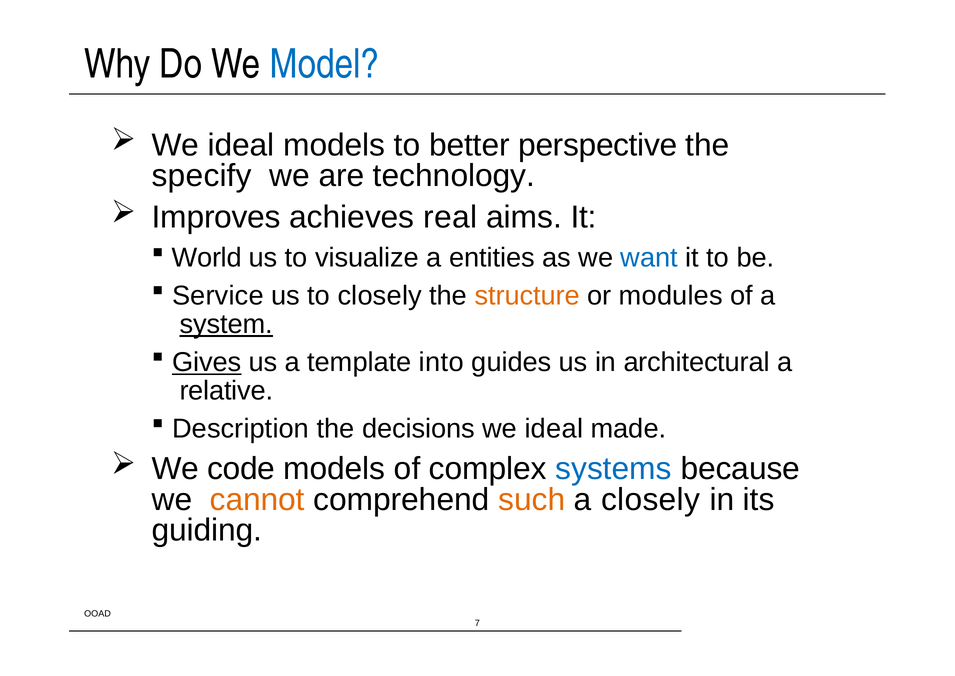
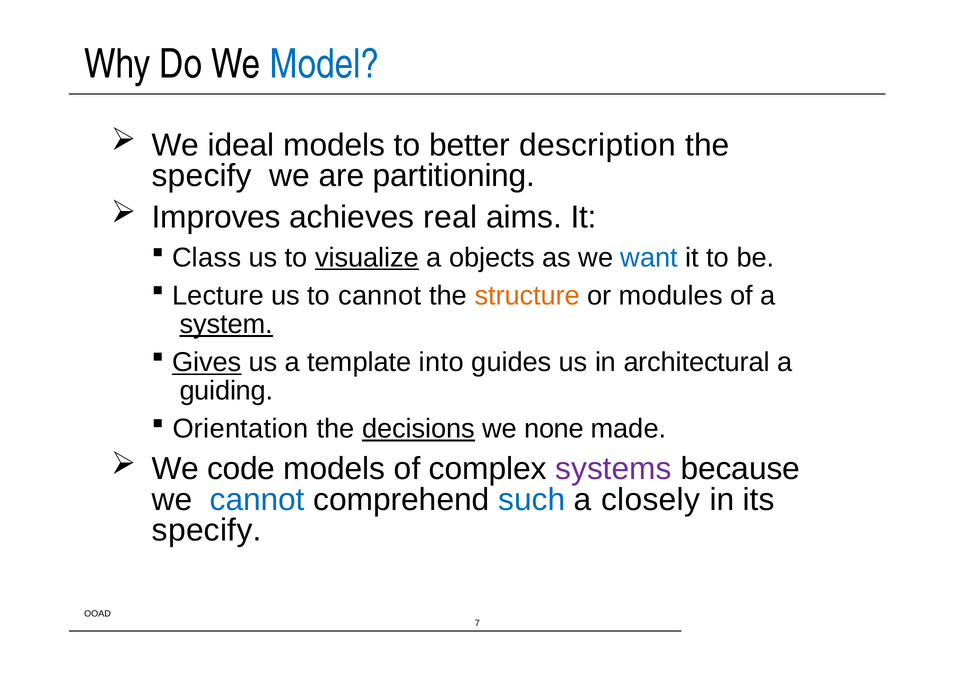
perspective: perspective -> description
technology: technology -> partitioning
World: World -> Class
visualize underline: none -> present
entities: entities -> objects
Service: Service -> Lecture
to closely: closely -> cannot
relative: relative -> guiding
Description: Description -> Orientation
decisions underline: none -> present
ideal at (554, 428): ideal -> none
systems colour: blue -> purple
cannot at (257, 499) colour: orange -> blue
such colour: orange -> blue
guiding at (207, 530): guiding -> specify
